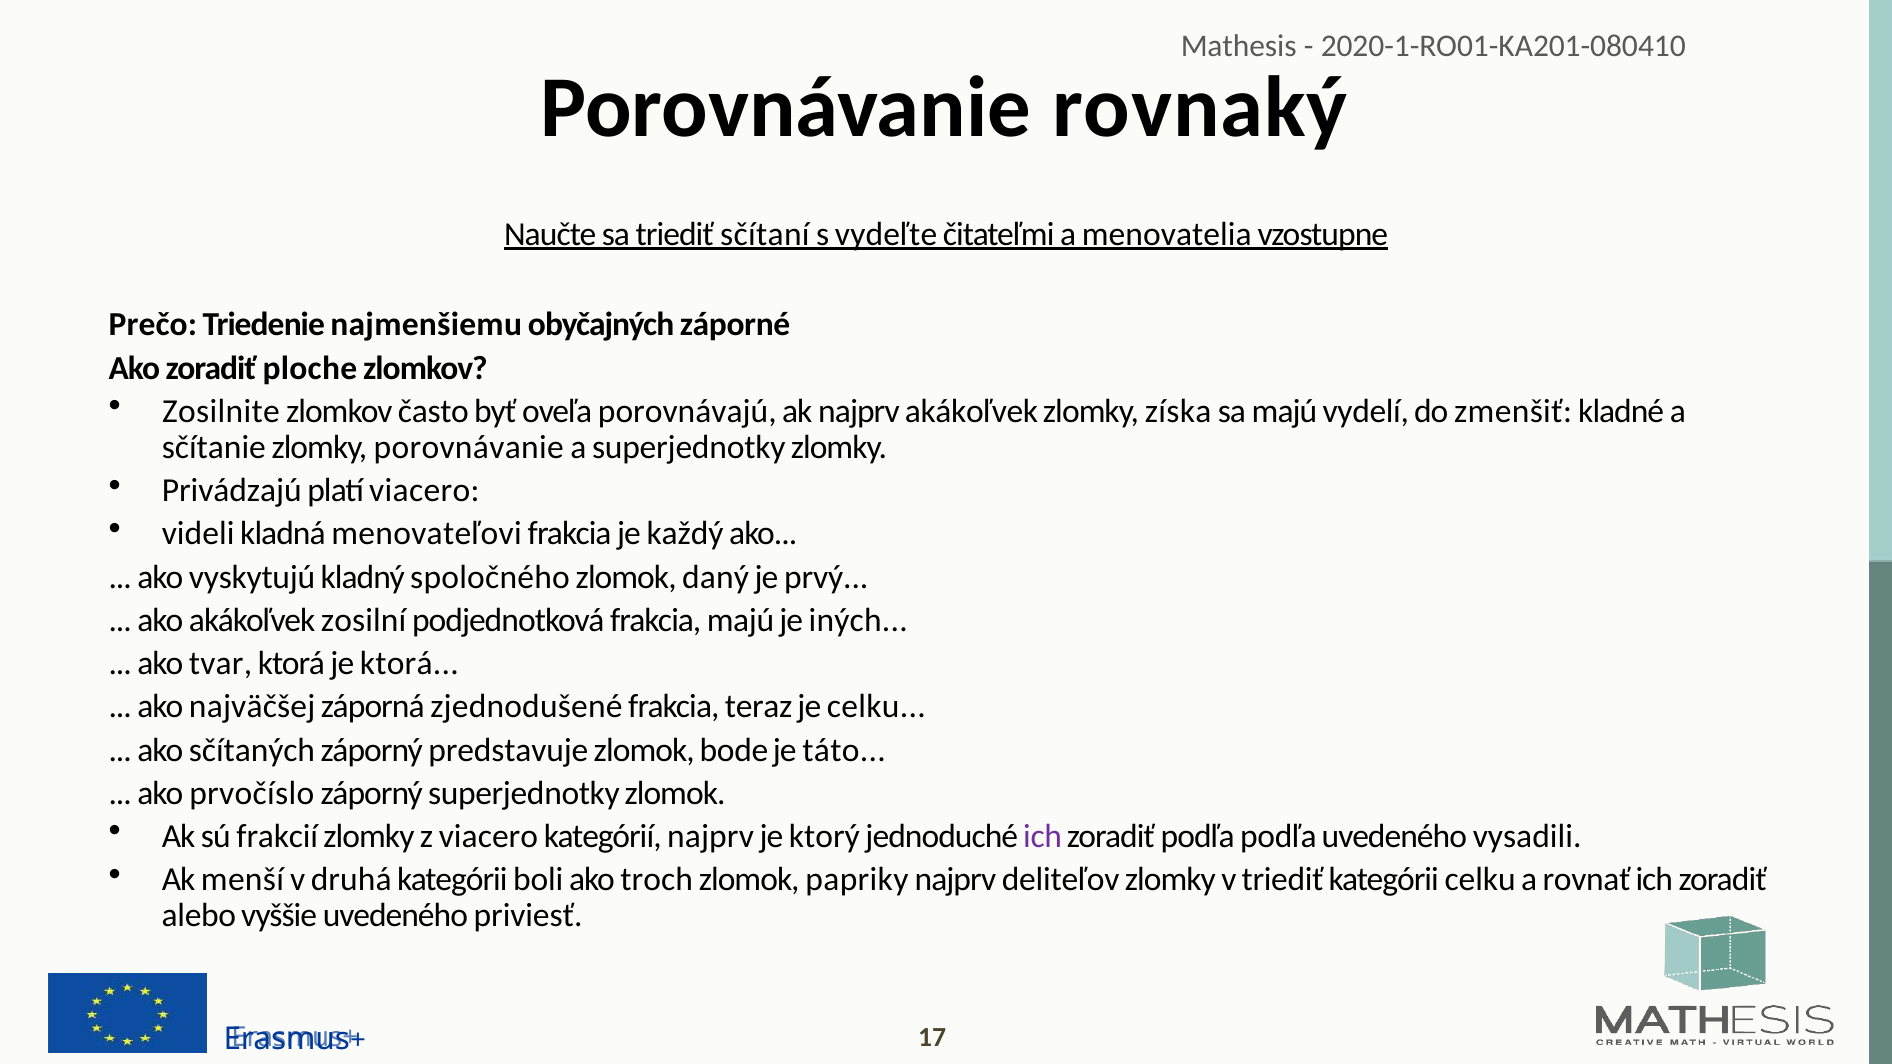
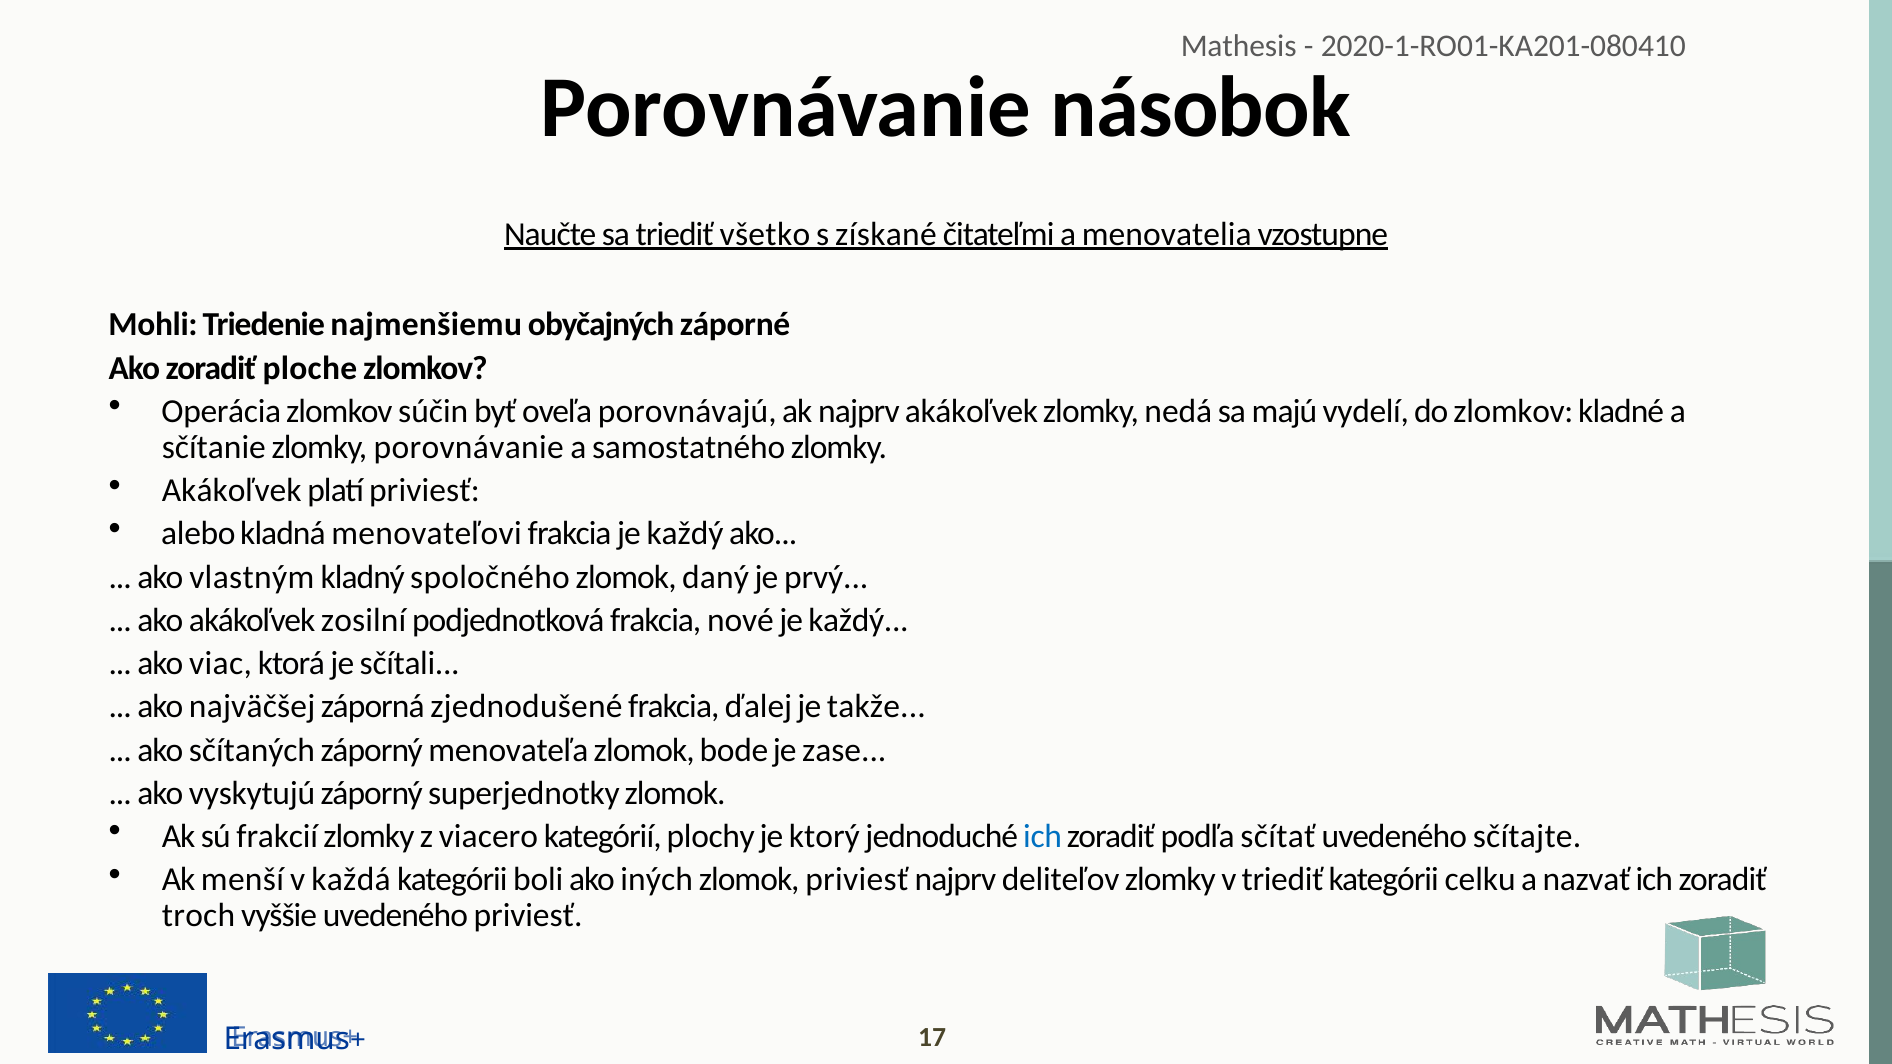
rovnaký: rovnaký -> násobok
sčítaní: sčítaní -> všetko
vydeľte: vydeľte -> získané
Prečo: Prečo -> Mohli
Zosilnite: Zosilnite -> Operácia
často: často -> súčin
získa: získa -> nedá
do zmenšiť: zmenšiť -> zlomkov
a superjednotky: superjednotky -> samostatného
Privádzajú at (232, 491): Privádzajú -> Akákoľvek
platí viacero: viacero -> priviesť
videli: videli -> alebo
vyskytujú: vyskytujú -> vlastným
frakcia majú: majú -> nové
iných at (858, 620): iných -> každý
tvar: tvar -> viac
je ktorá: ktorá -> sčítali
teraz: teraz -> ďalej
je celku: celku -> takže
predstavuje: predstavuje -> menovateľa
táto: táto -> zase
prvočíslo: prvočíslo -> vyskytujú
kategórií najprv: najprv -> plochy
ich at (1043, 837) colour: purple -> blue
podľa podľa: podľa -> sčítať
vysadili: vysadili -> sčítajte
druhá: druhá -> každá
troch: troch -> iných
zlomok papriky: papriky -> priviesť
rovnať: rovnať -> nazvať
alebo: alebo -> troch
